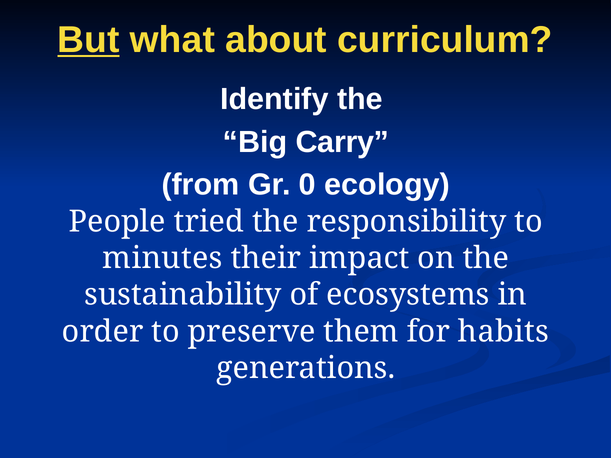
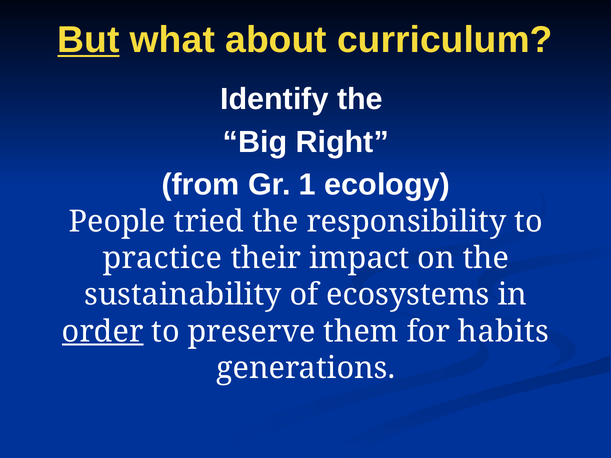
Carry: Carry -> Right
0: 0 -> 1
minutes: minutes -> practice
order underline: none -> present
